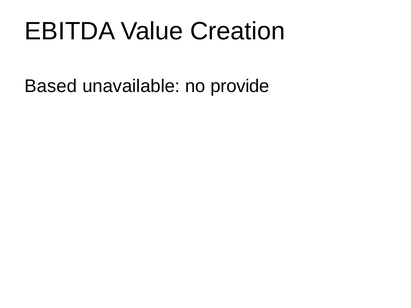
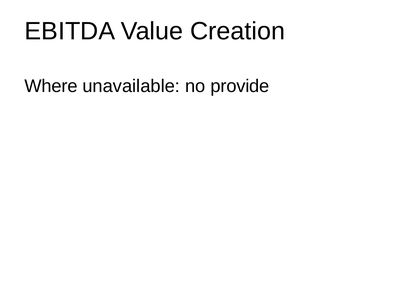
Based: Based -> Where
